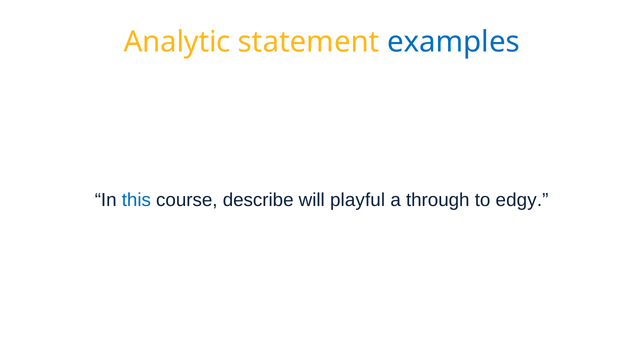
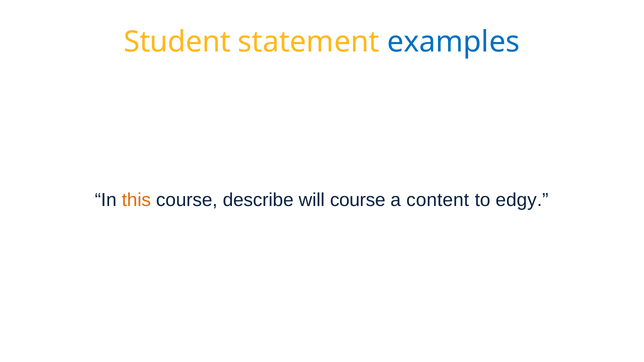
Analytic: Analytic -> Student
this colour: blue -> orange
will playful: playful -> course
through: through -> content
